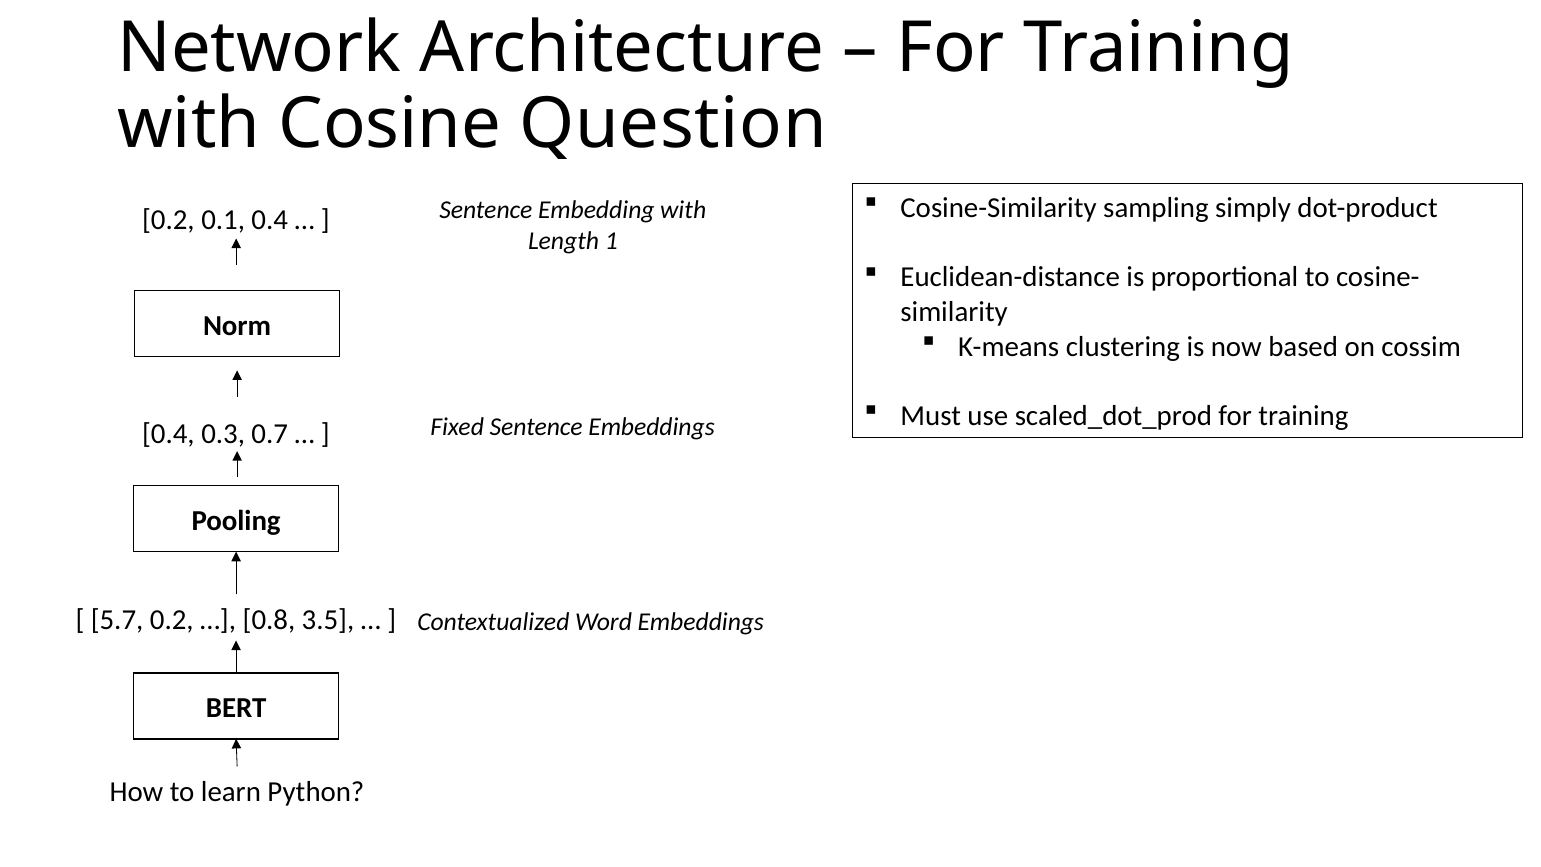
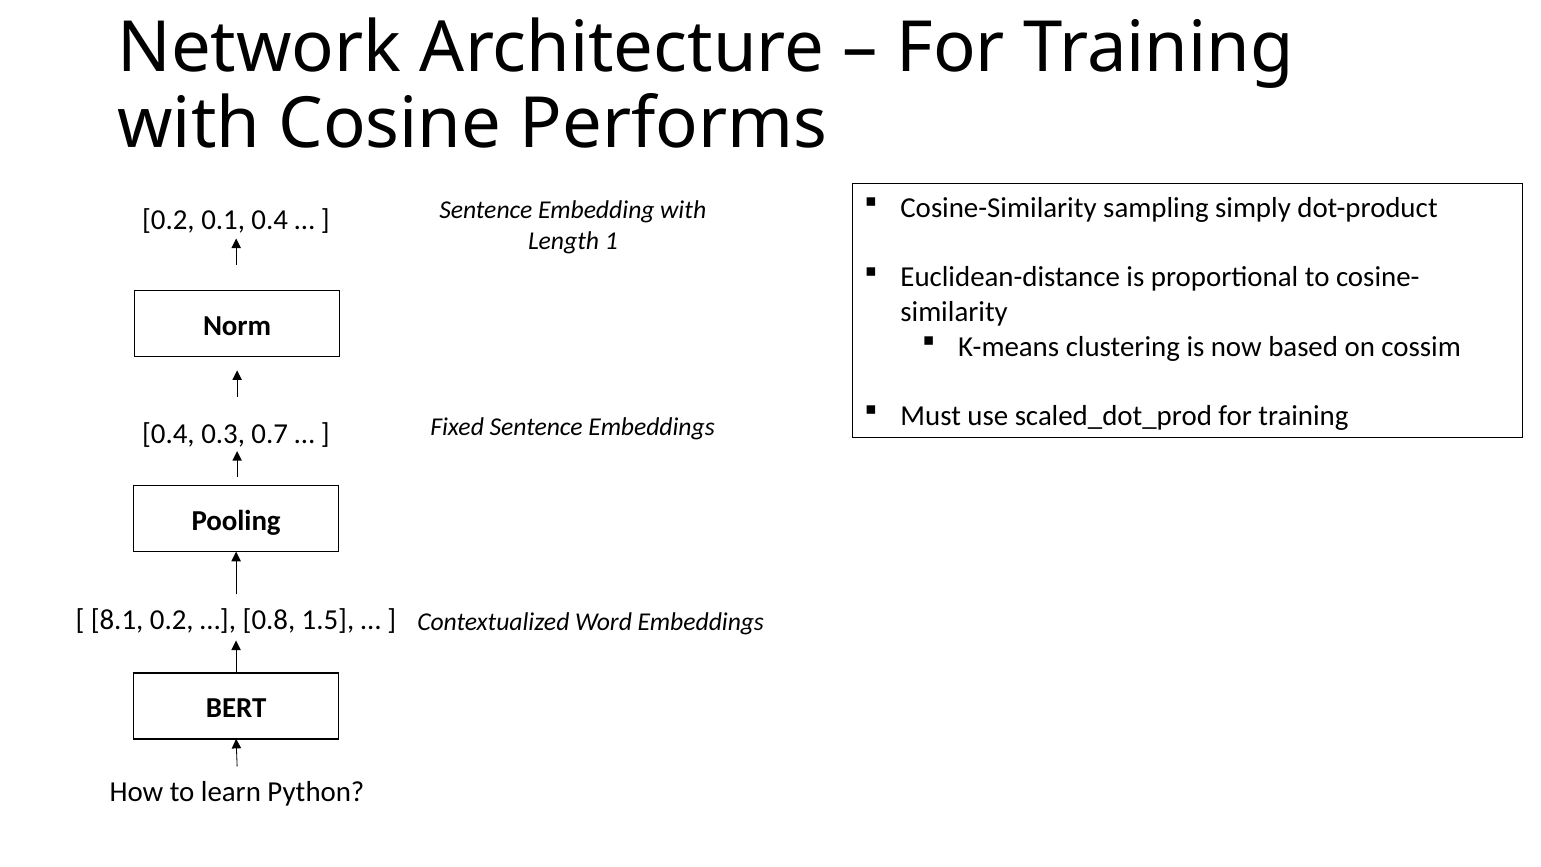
Question: Question -> Performs
5.7: 5.7 -> 8.1
3.5: 3.5 -> 1.5
